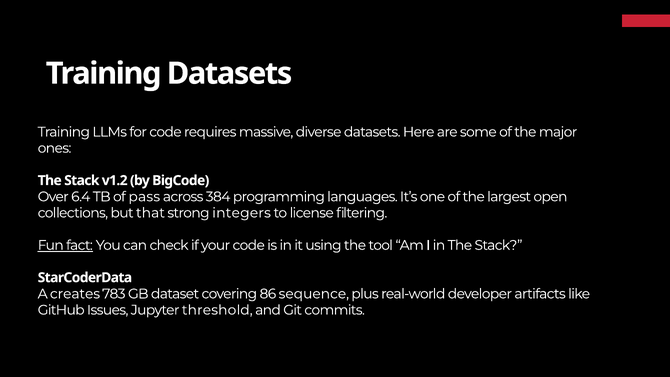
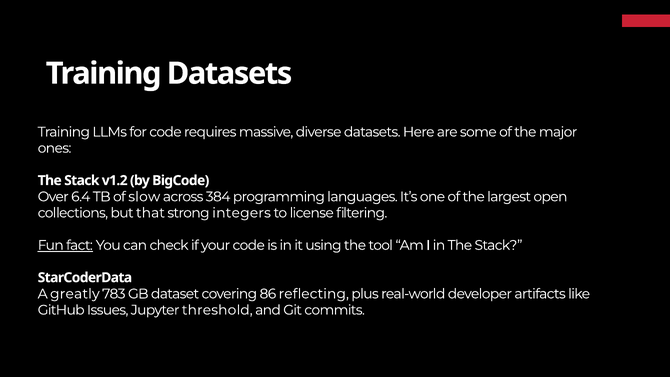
pass: pass -> slow
creates: creates -> greatly
sequence: sequence -> reflecting
